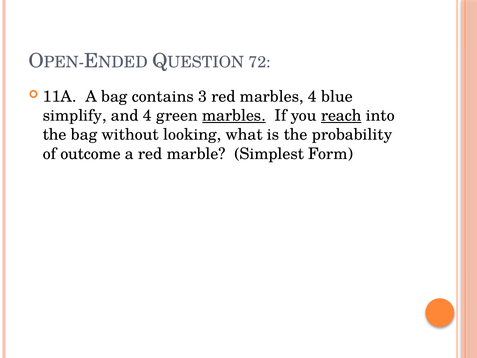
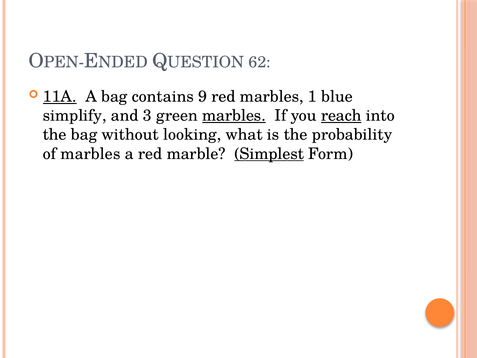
72: 72 -> 62
11A underline: none -> present
3: 3 -> 9
marbles 4: 4 -> 1
and 4: 4 -> 3
of outcome: outcome -> marbles
Simplest underline: none -> present
